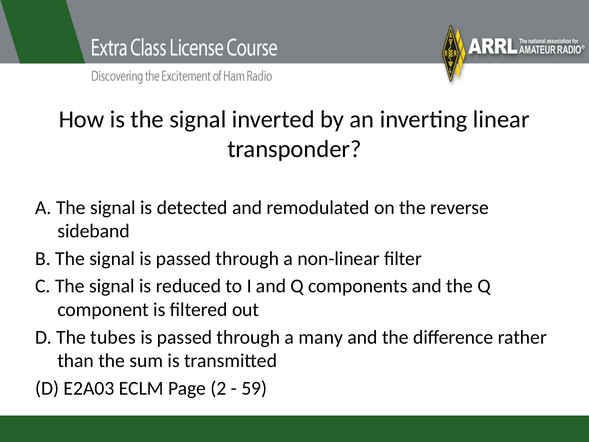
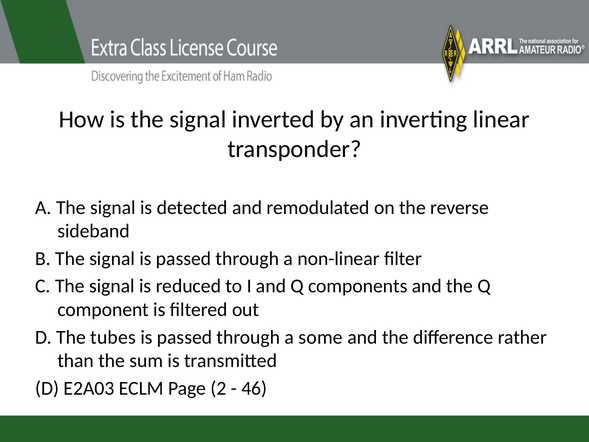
many: many -> some
59: 59 -> 46
